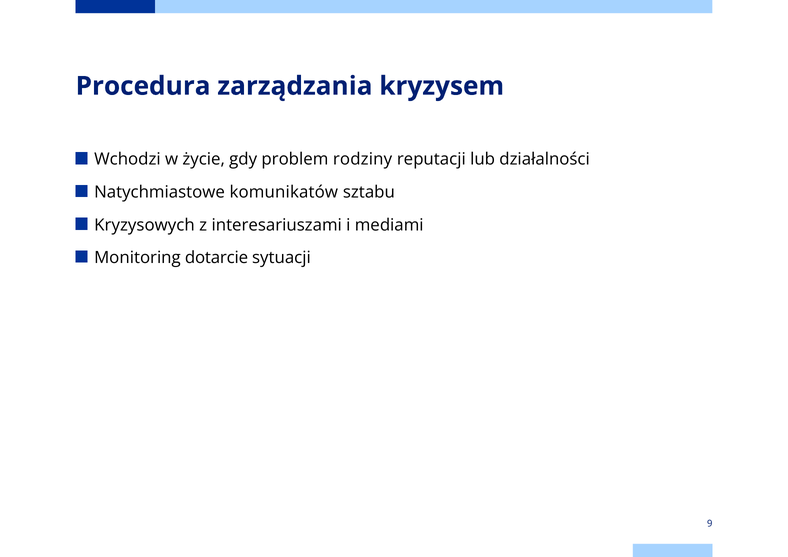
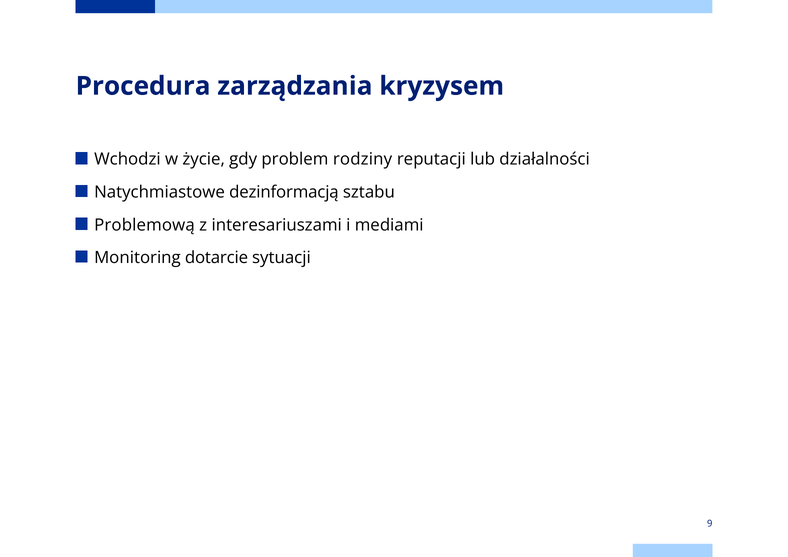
komunikatów: komunikatów -> dezinformacją
Kryzysowych: Kryzysowych -> Problemową
